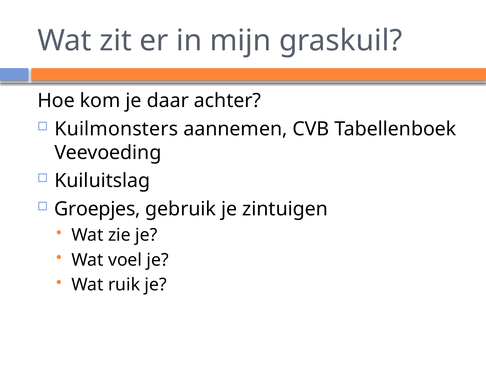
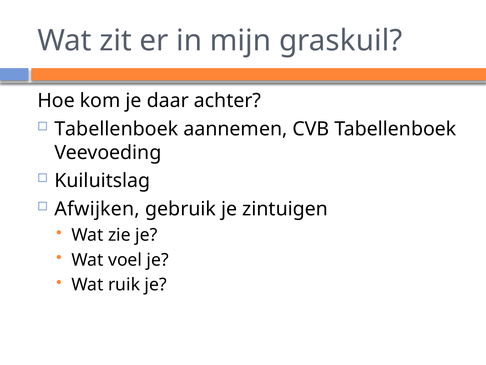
Kuilmonsters at (116, 129): Kuilmonsters -> Tabellenboek
Groepjes: Groepjes -> Afwijken
